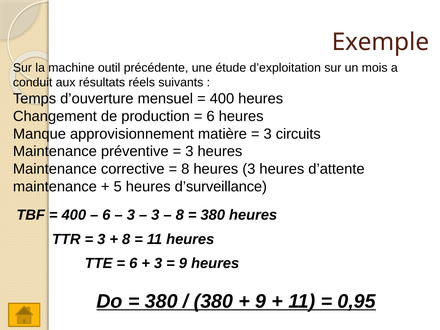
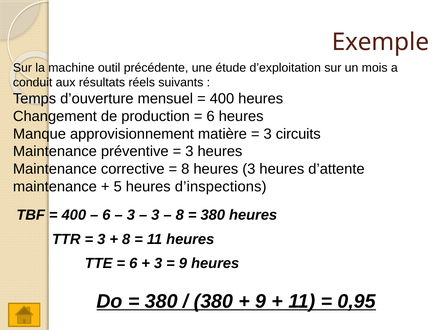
d’surveillance: d’surveillance -> d’inspections
